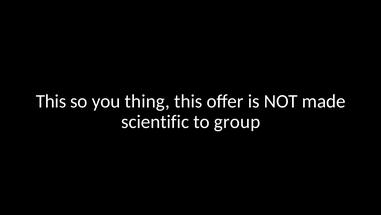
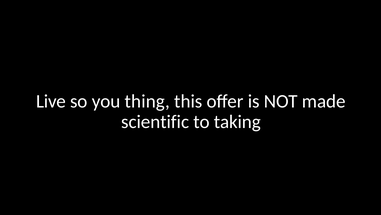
This at (51, 101): This -> Live
group: group -> taking
